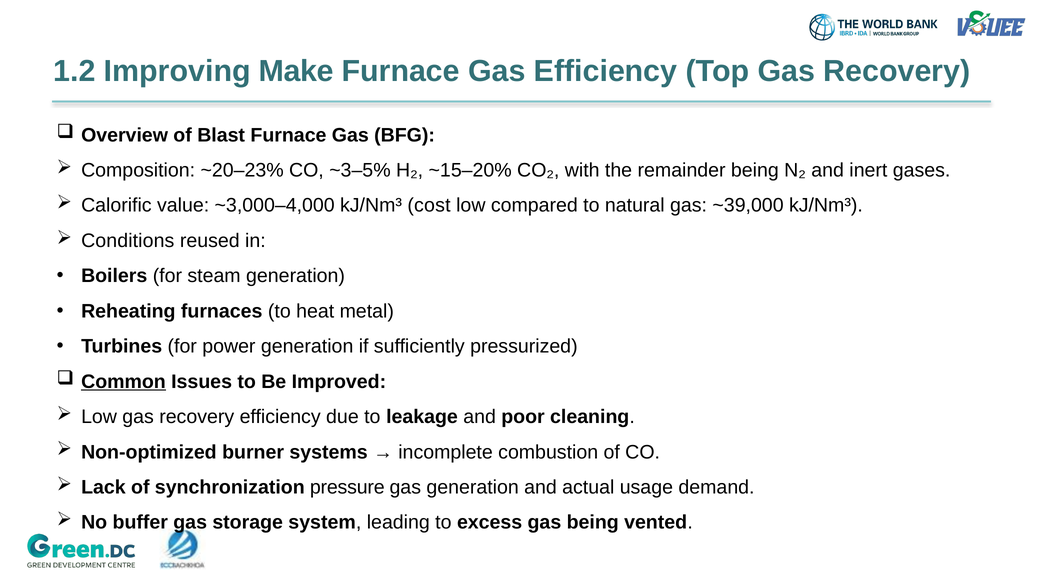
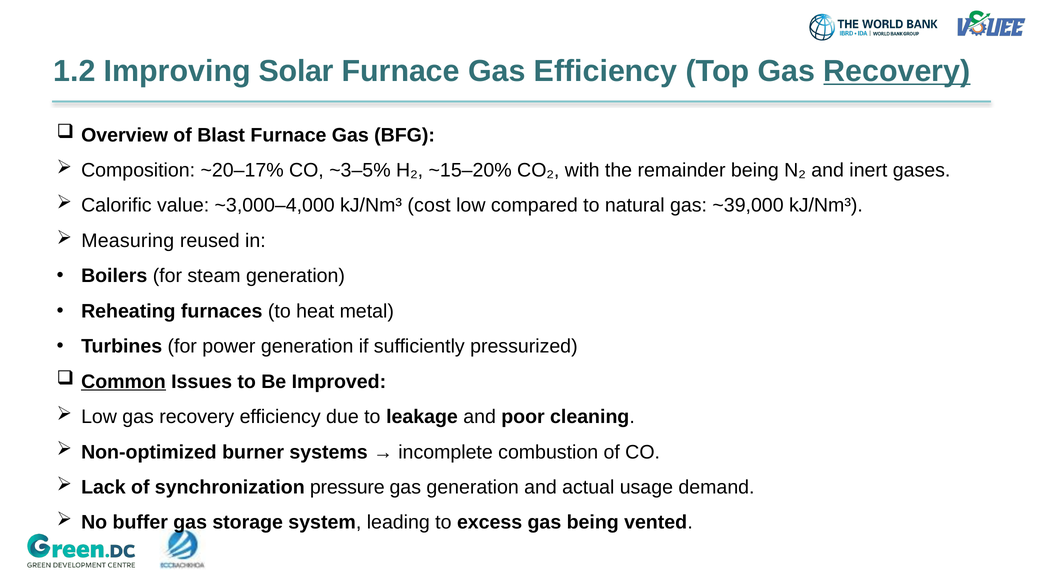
Make: Make -> Solar
Recovery at (897, 71) underline: none -> present
~20–23%: ~20–23% -> ~20–17%
Conditions: Conditions -> Measuring
